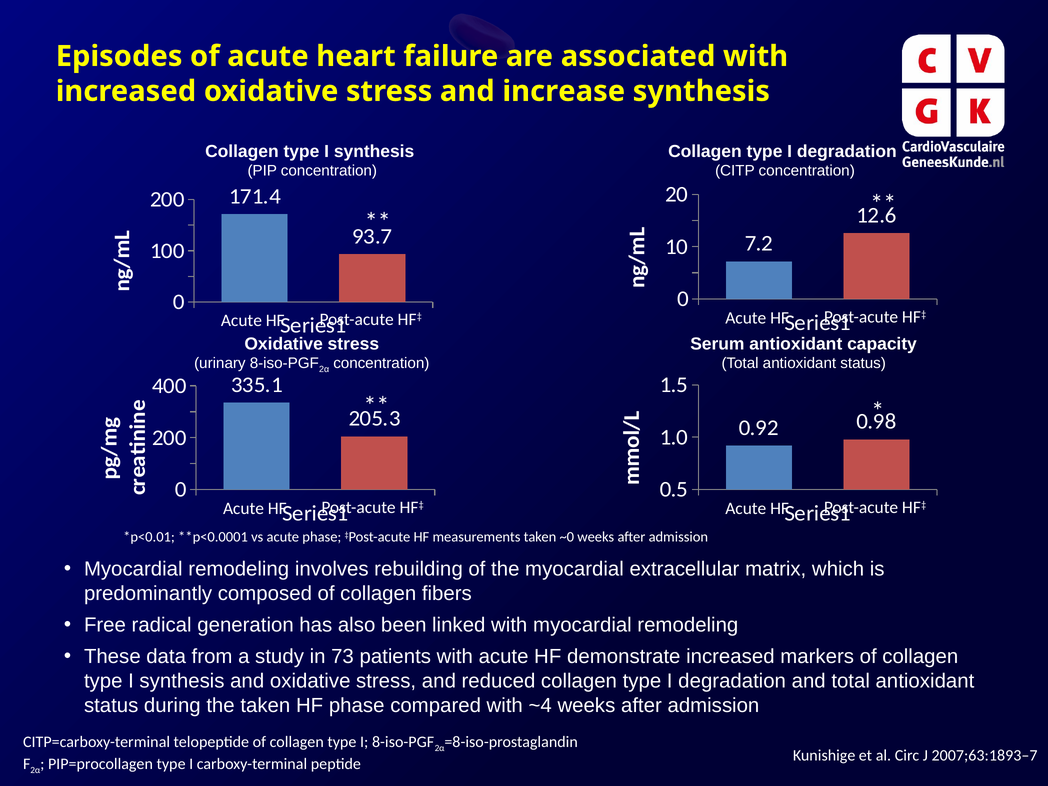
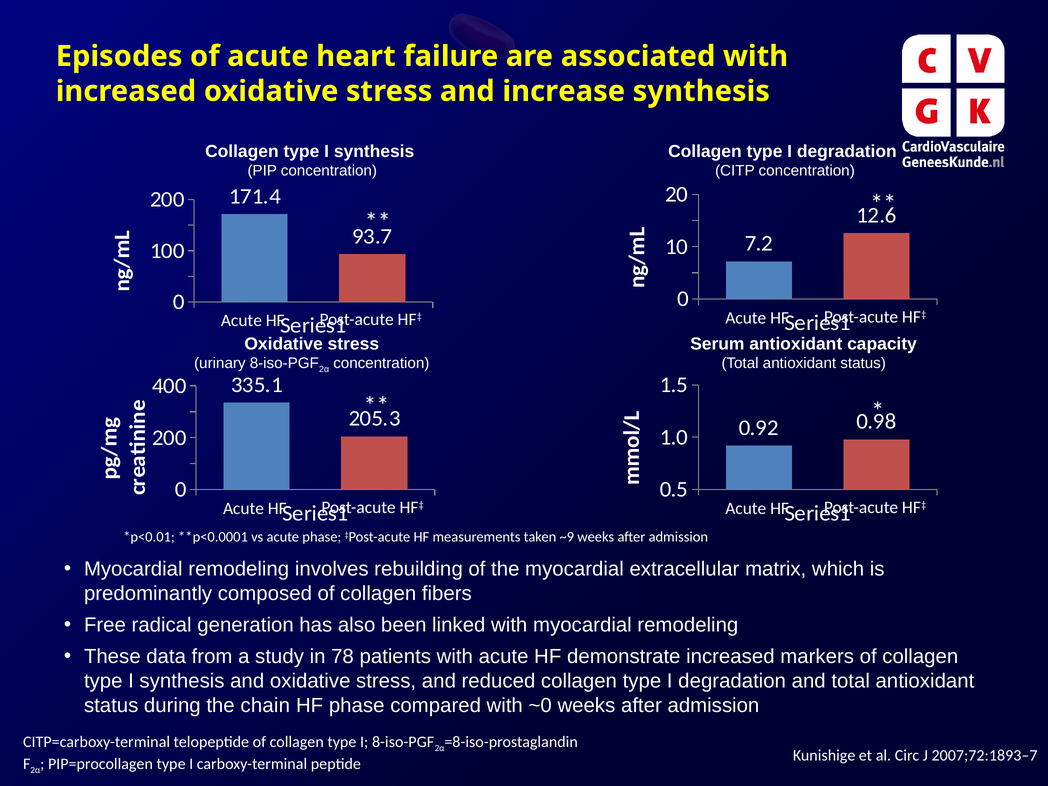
~0: ~0 -> ~9
73: 73 -> 78
the taken: taken -> chain
~4: ~4 -> ~0
2007;63:1893–7: 2007;63:1893–7 -> 2007;72:1893–7
